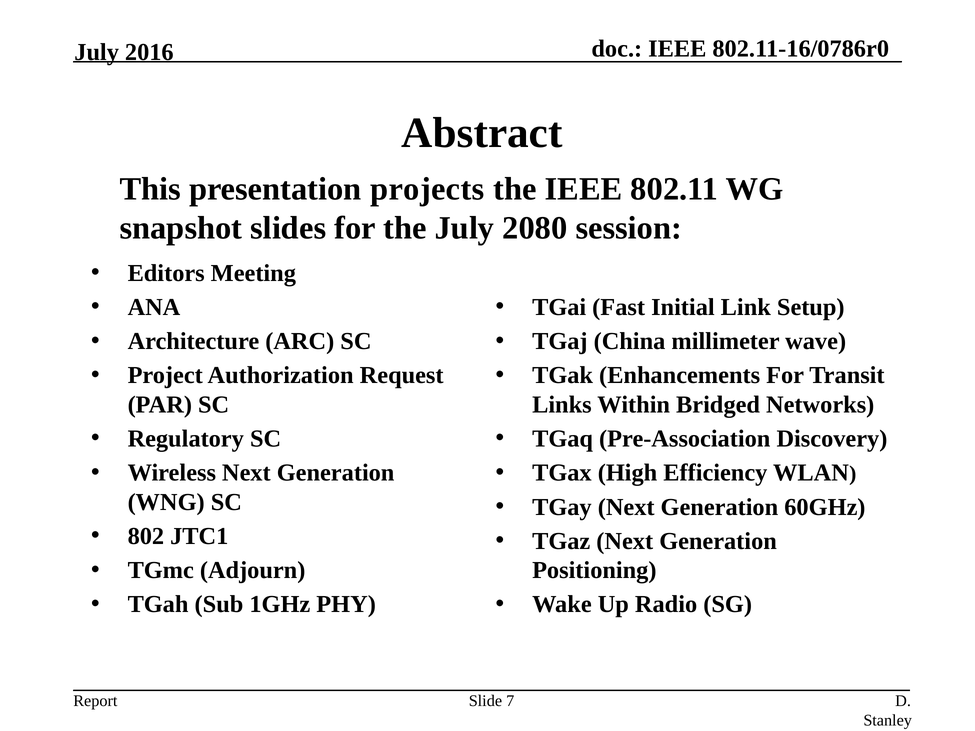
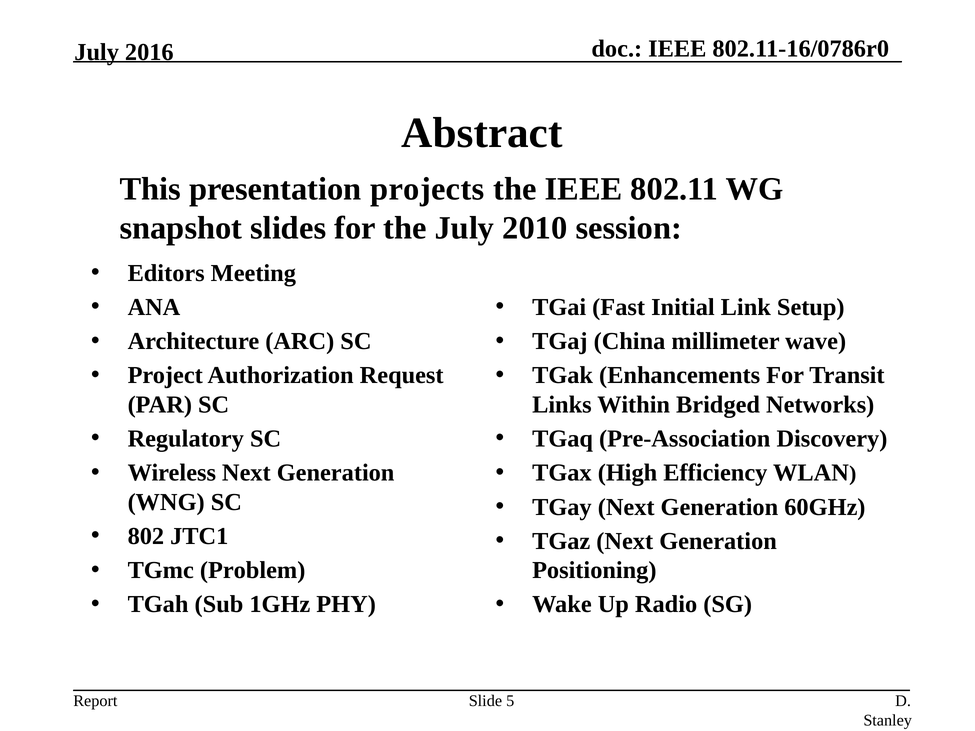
2080: 2080 -> 2010
Adjourn: Adjourn -> Problem
7: 7 -> 5
